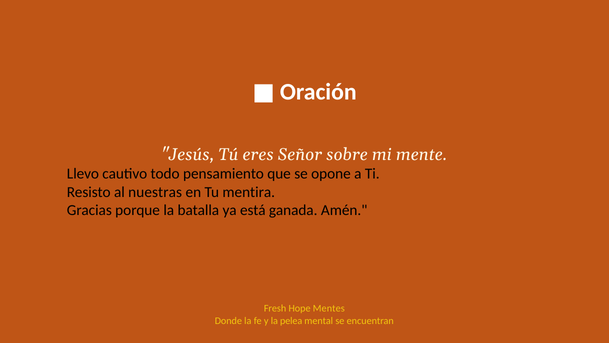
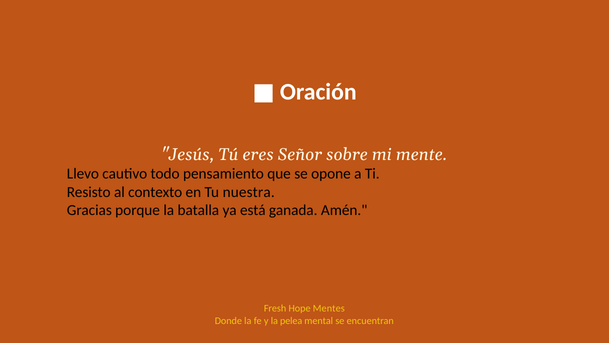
nuestras: nuestras -> contexto
mentira: mentira -> nuestra
